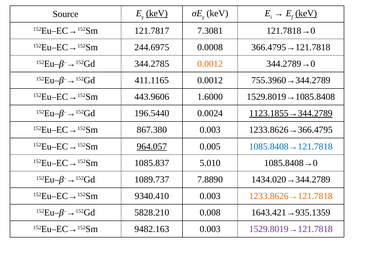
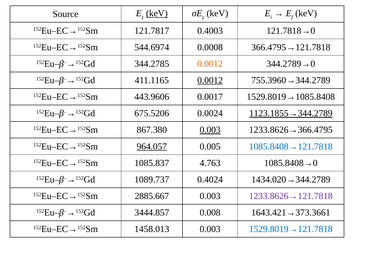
keV at (306, 13) underline: present -> none
7.3081: 7.3081 -> 0.4003
244.6975: 244.6975 -> 544.6974
0.0012 at (210, 80) underline: none -> present
1.6000: 1.6000 -> 0.0017
196.5440: 196.5440 -> 675.5206
0.003 at (210, 130) underline: none -> present
5.010: 5.010 -> 4.763
7.8890: 7.8890 -> 0.4024
9340.410: 9340.410 -> 2885.667
1233.8626→121.7818 colour: orange -> purple
5828.210: 5828.210 -> 3444.857
1643.421→935.1359: 1643.421→935.1359 -> 1643.421→373.3661
9482.163: 9482.163 -> 1458.013
1529.8019→121.7818 colour: purple -> blue
